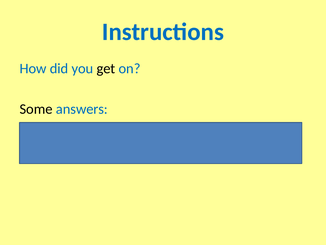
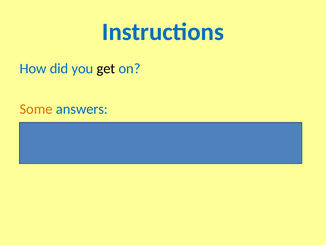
Some colour: black -> orange
